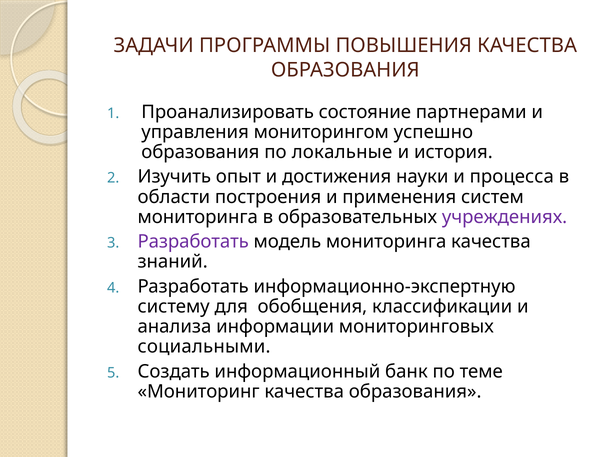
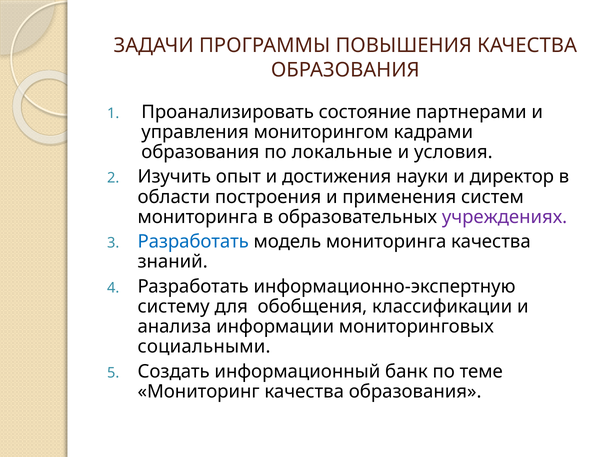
успешно: успешно -> кадрами
история: история -> условия
процесса: процесса -> директор
Разработать at (193, 242) colour: purple -> blue
